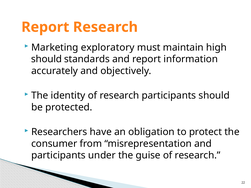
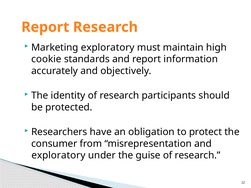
should at (46, 59): should -> cookie
participants at (58, 156): participants -> exploratory
